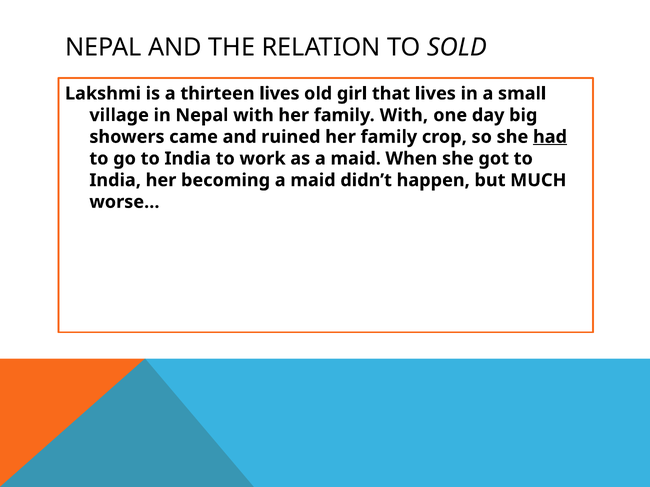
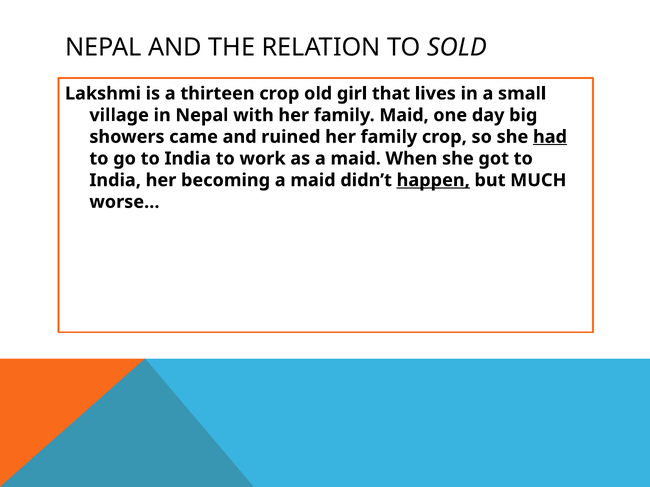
thirteen lives: lives -> crop
family With: With -> Maid
happen underline: none -> present
